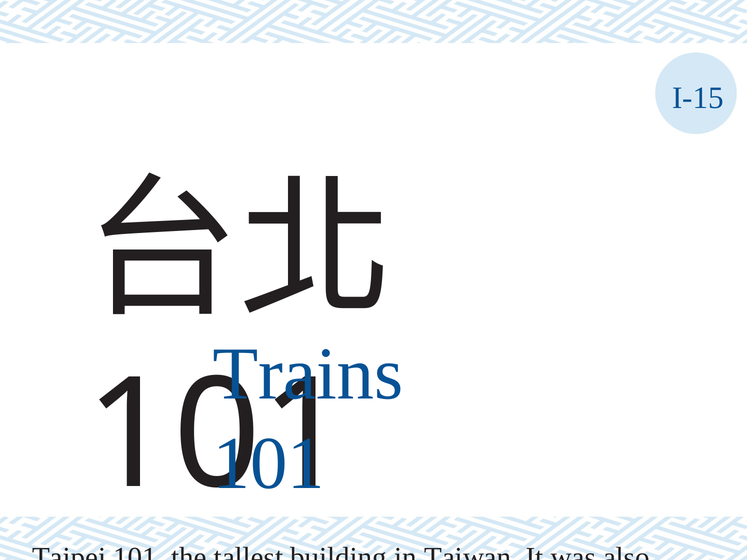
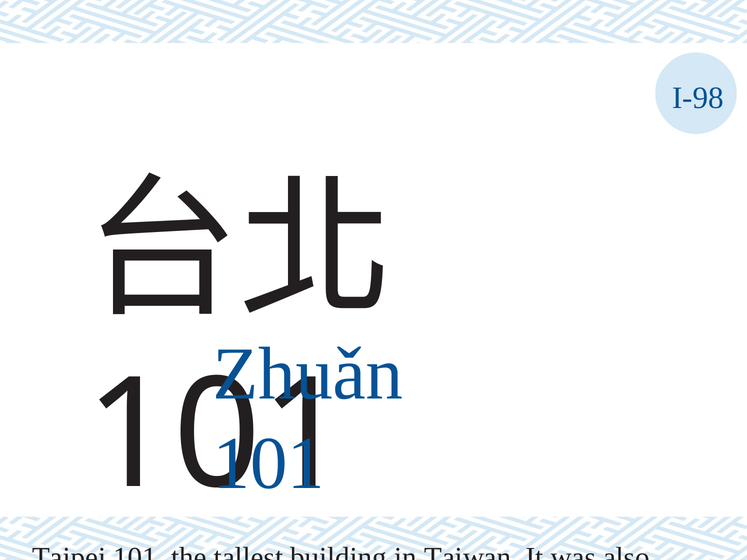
I-15: I-15 -> I-98
Trains: Trains -> Zhuǎn
